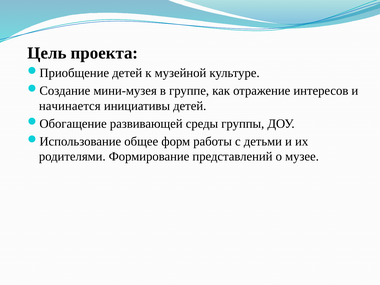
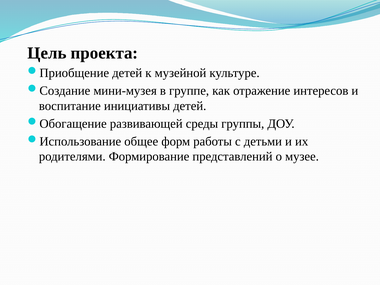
начинается: начинается -> воспитание
